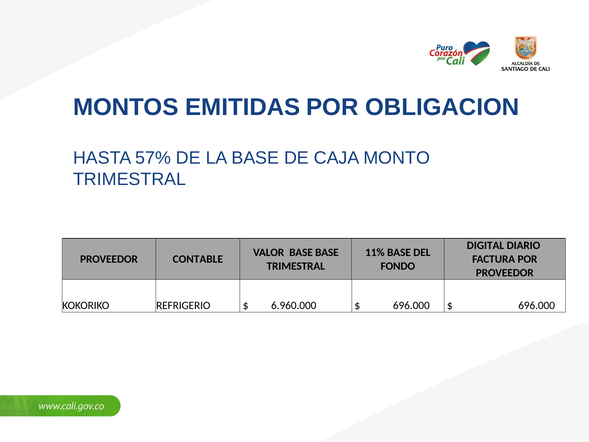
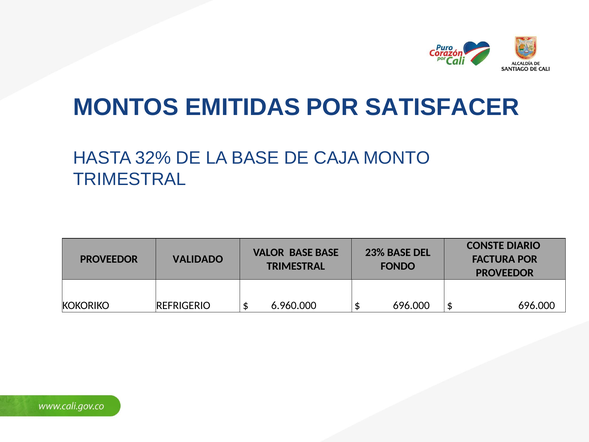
OBLIGACION: OBLIGACION -> SATISFACER
57%: 57% -> 32%
DIGITAL: DIGITAL -> CONSTE
11%: 11% -> 23%
CONTABLE: CONTABLE -> VALIDADO
